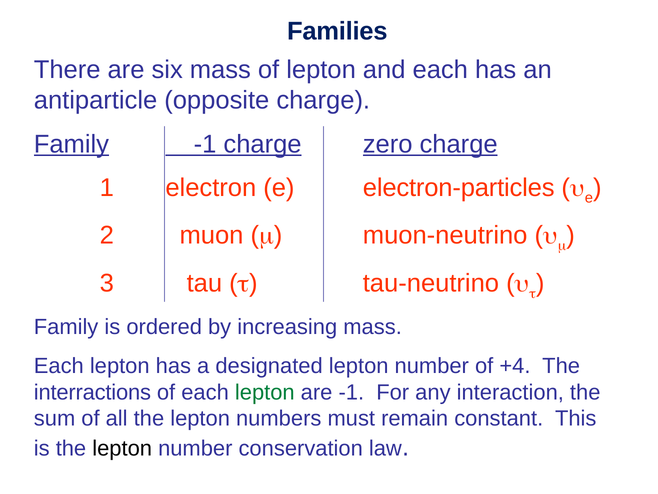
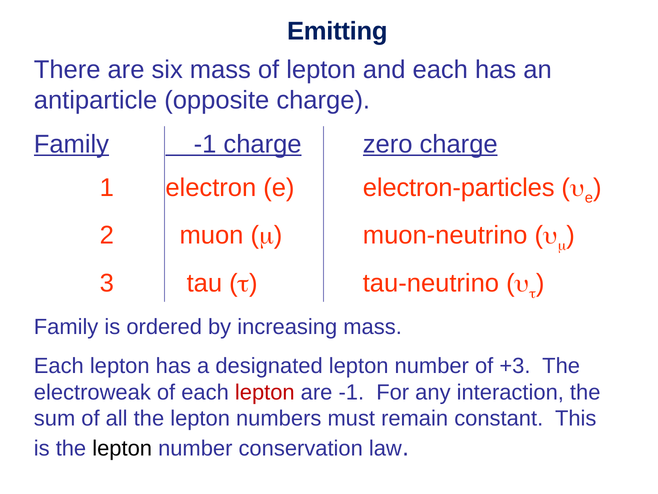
Families: Families -> Emitting
+4: +4 -> +3
interractions: interractions -> electroweak
lepton at (265, 392) colour: green -> red
